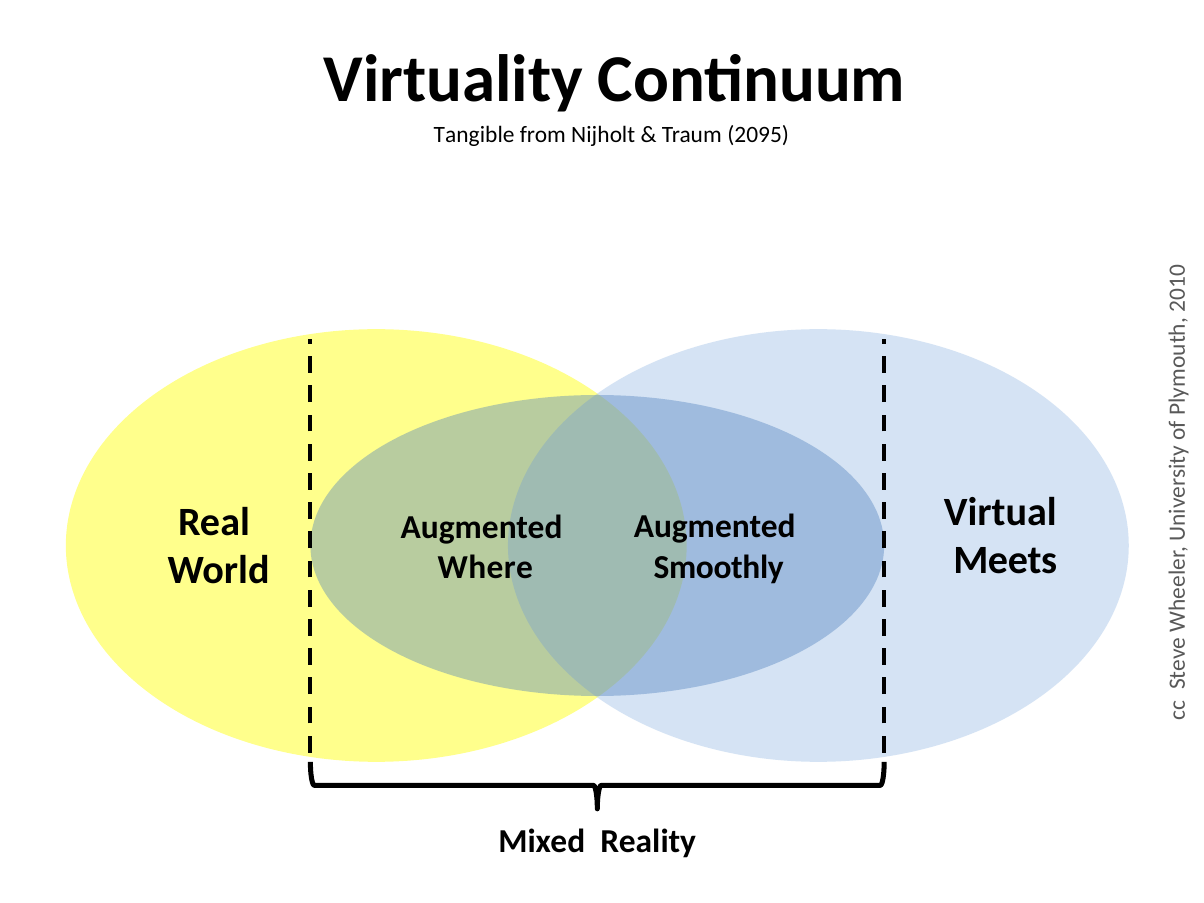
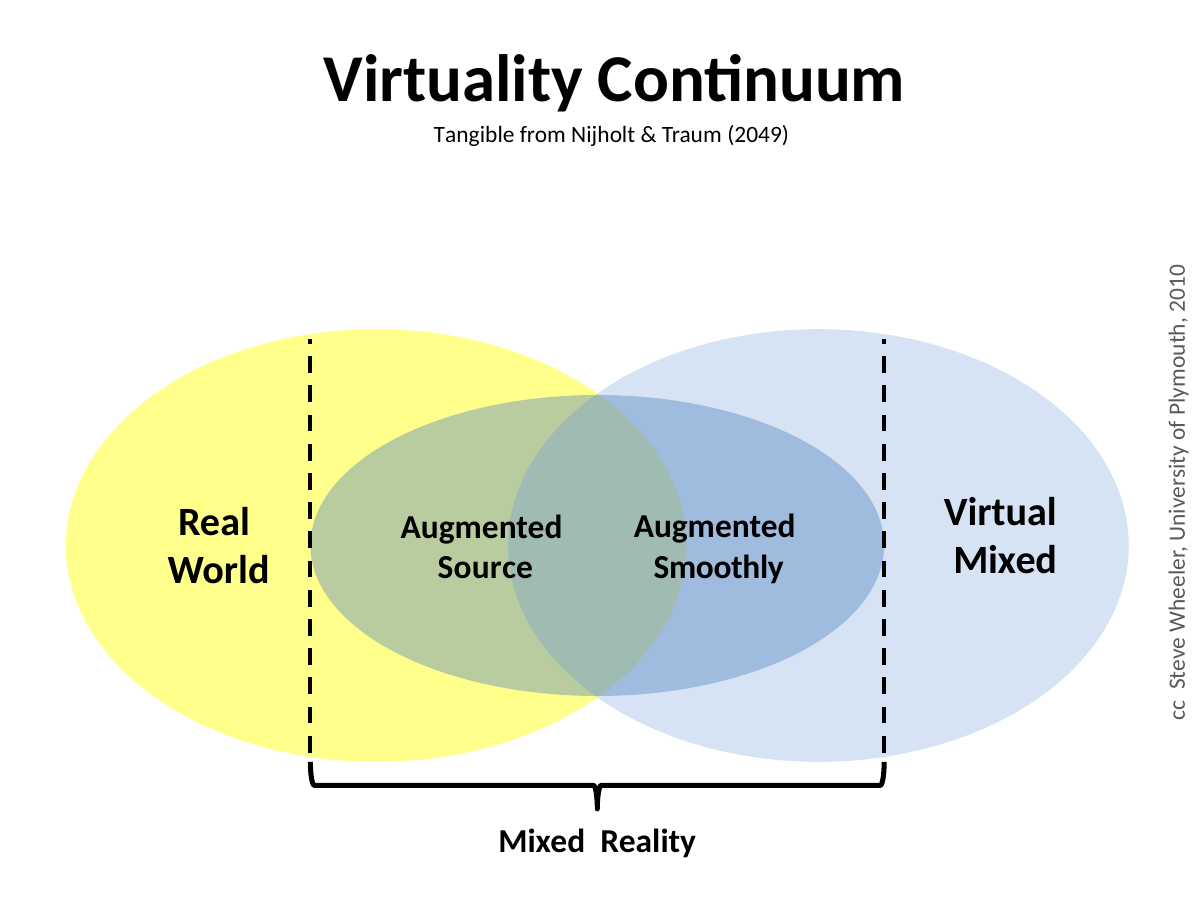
2095: 2095 -> 2049
Meets at (1005, 561): Meets -> Mixed
Where: Where -> Source
